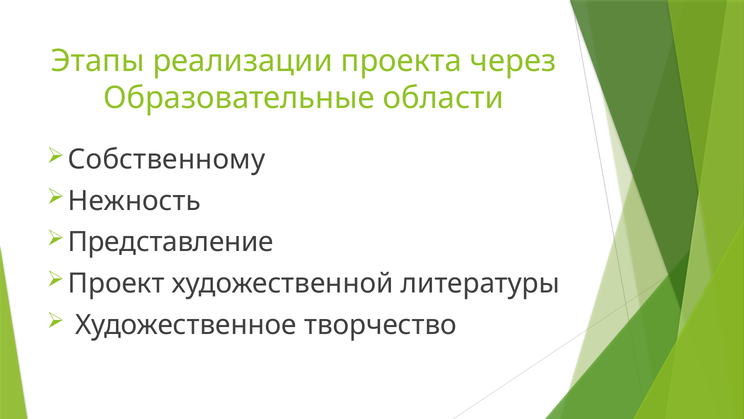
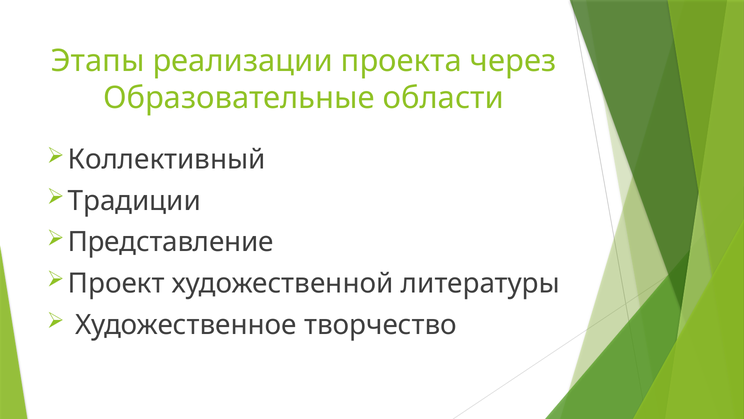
Собственному: Собственному -> Коллективный
Нежность: Нежность -> Традиции
